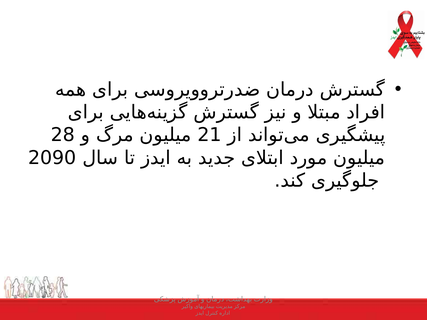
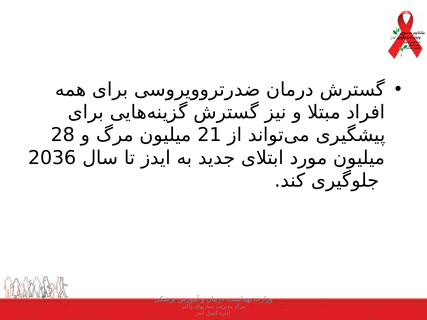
2090: 2090 -> 2036
